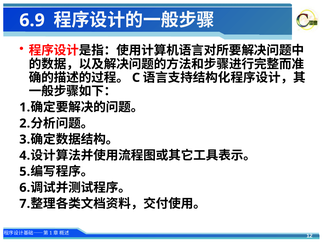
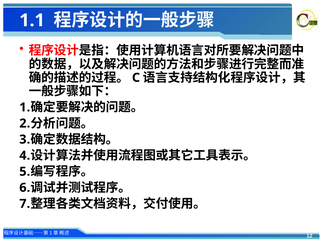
6.9: 6.9 -> 1.1
